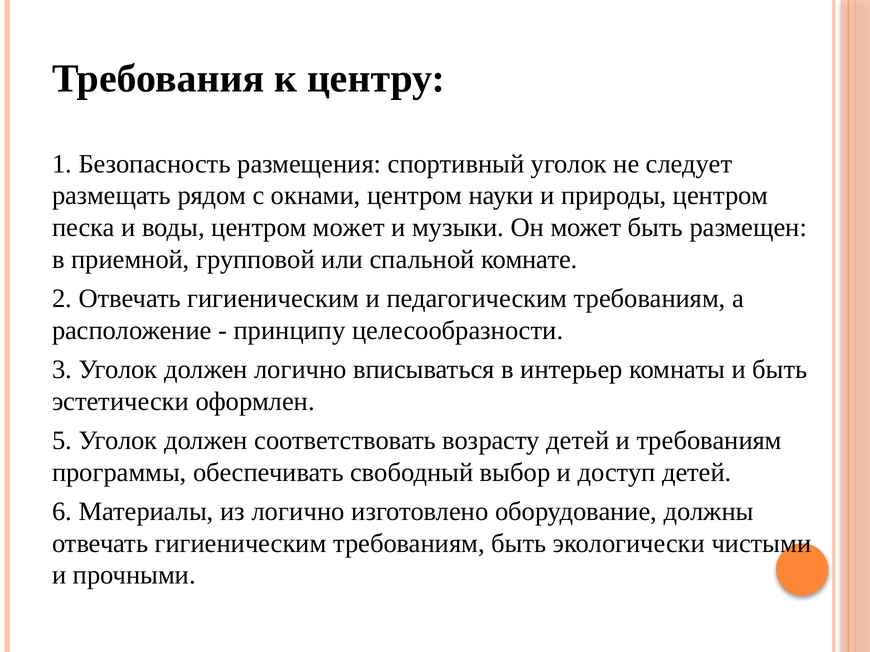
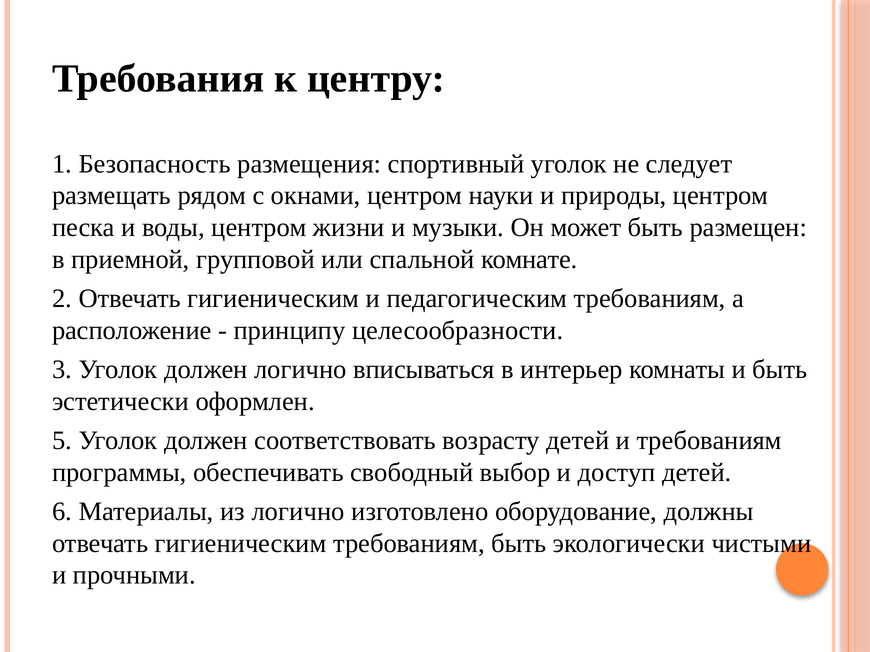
центром может: может -> жизни
